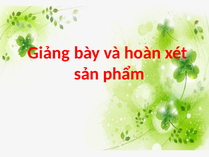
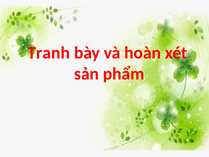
Giảng: Giảng -> Tranh
